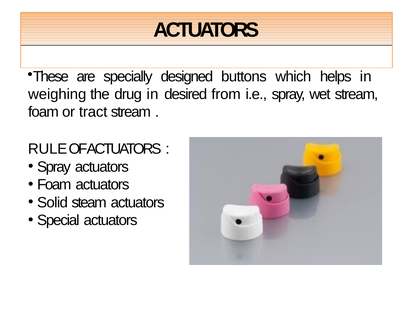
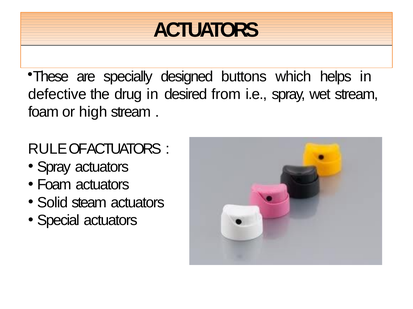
weighing: weighing -> defective
tract: tract -> high
